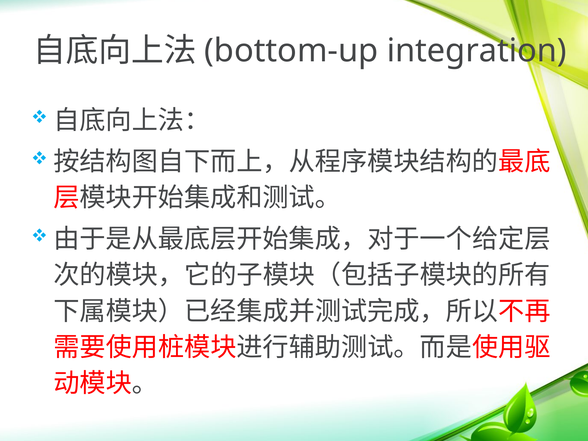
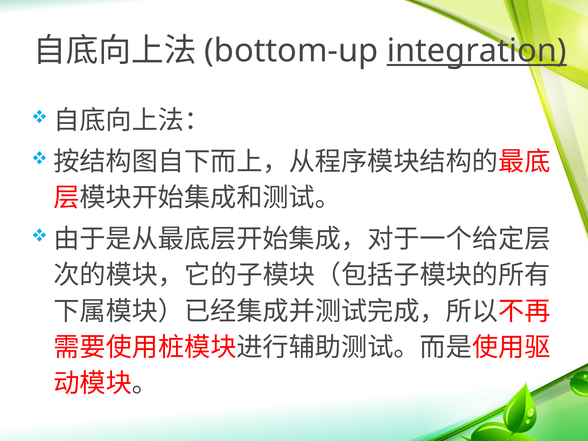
integration underline: none -> present
